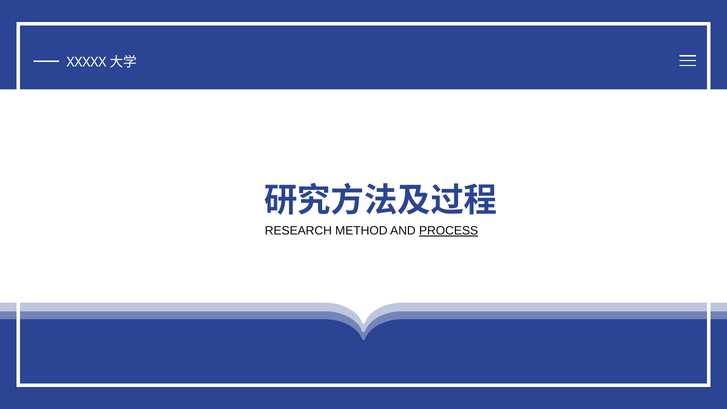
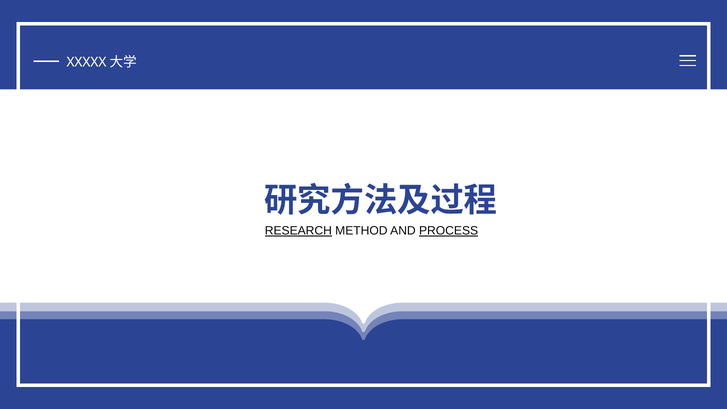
RESEARCH underline: none -> present
